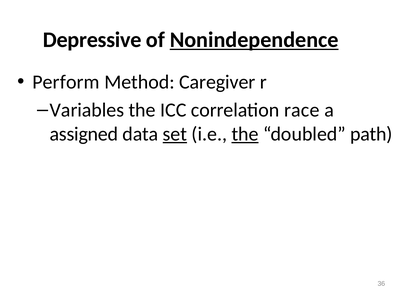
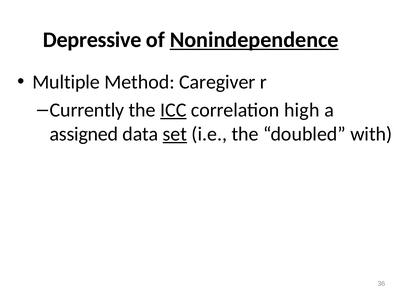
Perform: Perform -> Multiple
Variables: Variables -> Currently
ICC underline: none -> present
race: race -> high
the at (245, 134) underline: present -> none
path: path -> with
